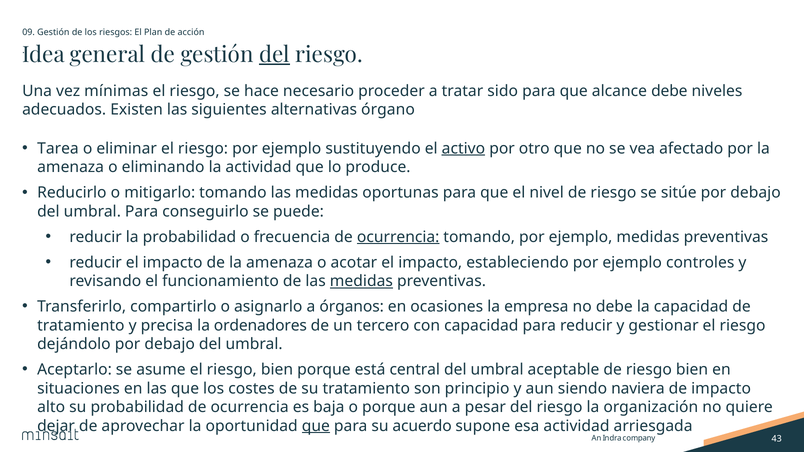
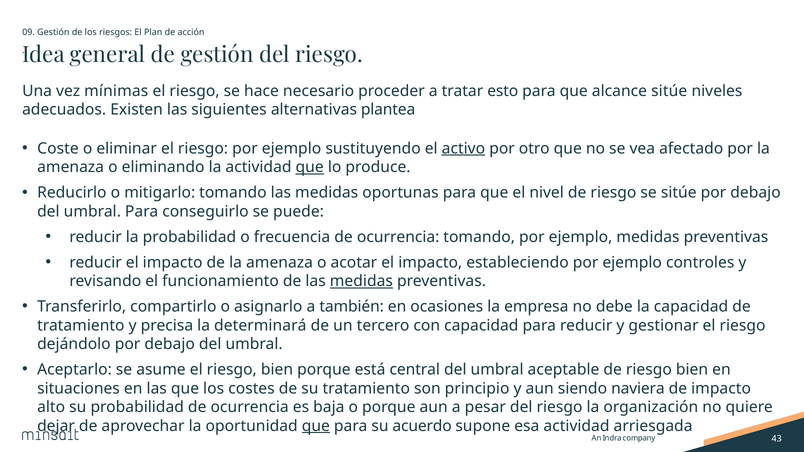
del at (274, 55) underline: present -> none
sido: sido -> esto
alcance debe: debe -> sitúe
órgano: órgano -> plantea
Tarea: Tarea -> Coste
que at (310, 167) underline: none -> present
ocurrencia at (398, 237) underline: present -> none
órganos: órganos -> también
ordenadores: ordenadores -> determinará
